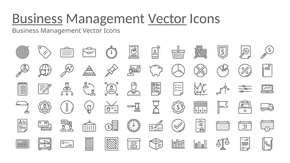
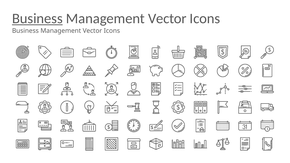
Vector at (167, 19) underline: present -> none
